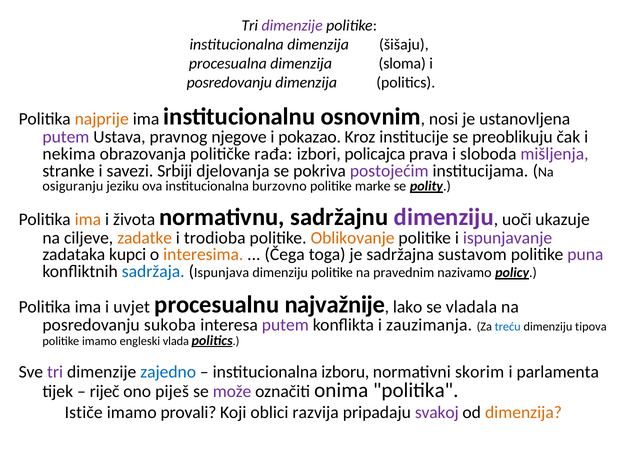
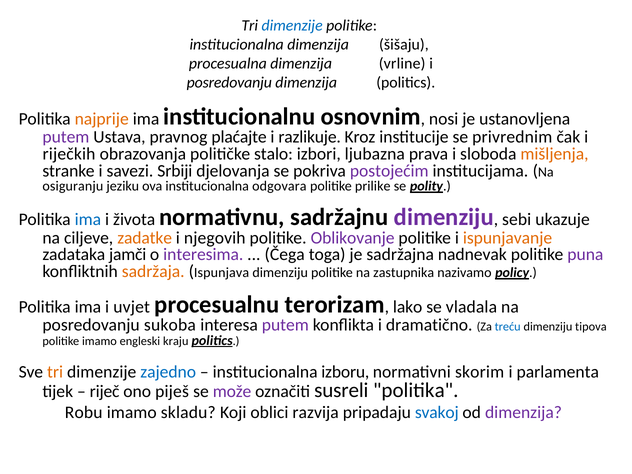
dimenzije at (292, 26) colour: purple -> blue
sloma: sloma -> vrline
njegove: njegove -> plaćajte
pokazao: pokazao -> razlikuje
preoblikuju: preoblikuju -> privrednim
nekima: nekima -> riječkih
rađa: rađa -> stalo
policajca: policajca -> ljubazna
mišljenja colour: purple -> orange
burzovno: burzovno -> odgovara
marke: marke -> prilike
ima at (88, 220) colour: orange -> blue
uoči: uoči -> sebi
trodioba: trodioba -> njegovih
Oblikovanje colour: orange -> purple
ispunjavanje colour: purple -> orange
kupci: kupci -> jamči
interesima colour: orange -> purple
sustavom: sustavom -> nadnevak
sadržaja colour: blue -> orange
pravednim: pravednim -> zastupnika
najvažnije: najvažnije -> terorizam
zauzimanja: zauzimanja -> dramatično
vlada: vlada -> kraju
tri at (55, 372) colour: purple -> orange
onima: onima -> susreli
Ističe: Ističe -> Robu
provali: provali -> skladu
svakoj colour: purple -> blue
dimenzija at (523, 412) colour: orange -> purple
